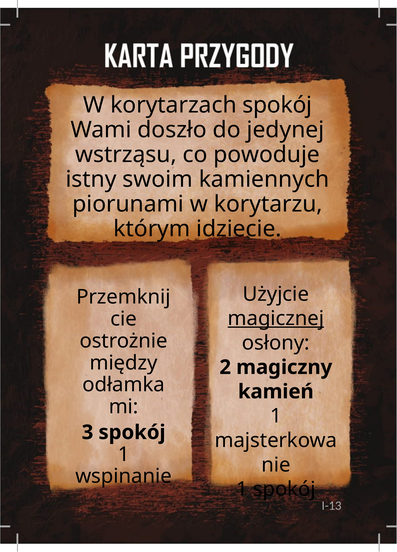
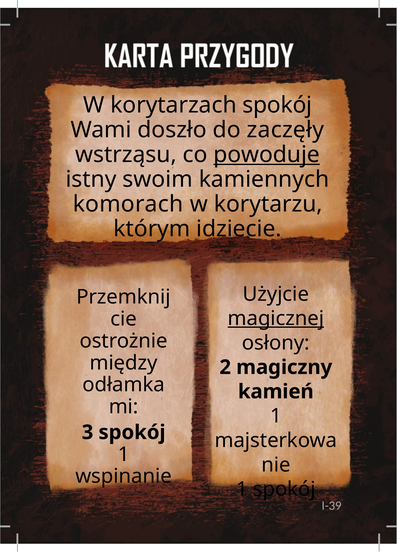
jedynej: jedynej -> zaczęły
powoduje underline: none -> present
piorunami: piorunami -> komorach
I-13: I-13 -> I-39
